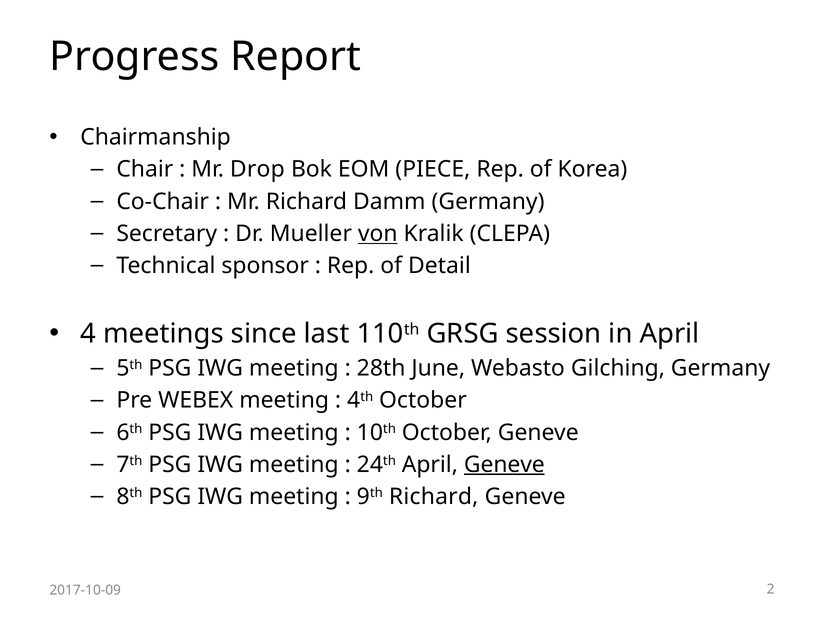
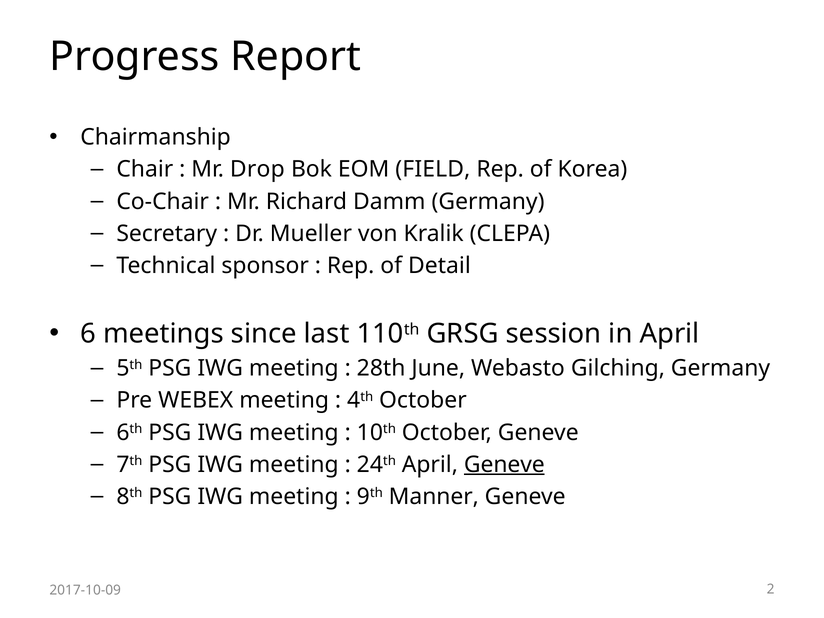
PIECE: PIECE -> FIELD
von underline: present -> none
4: 4 -> 6
9th Richard: Richard -> Manner
